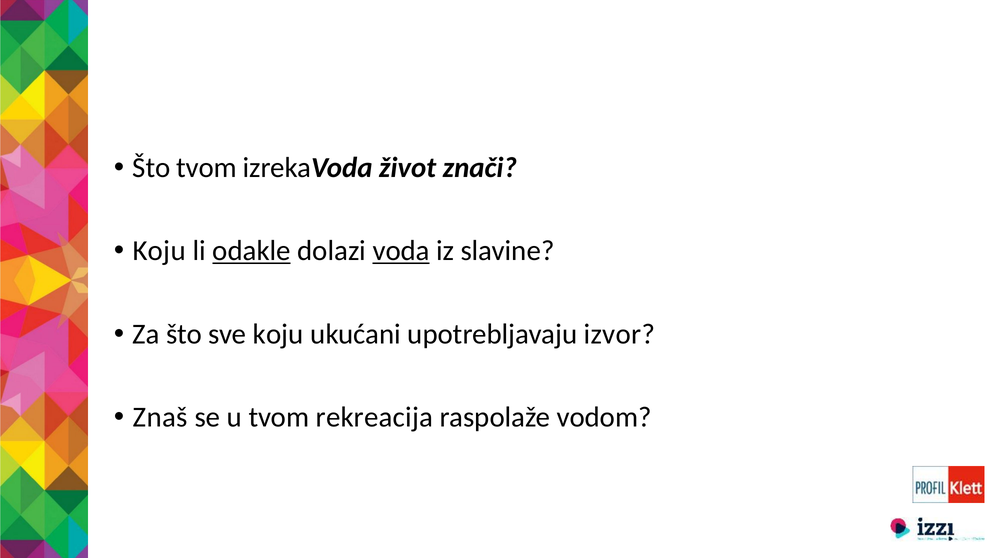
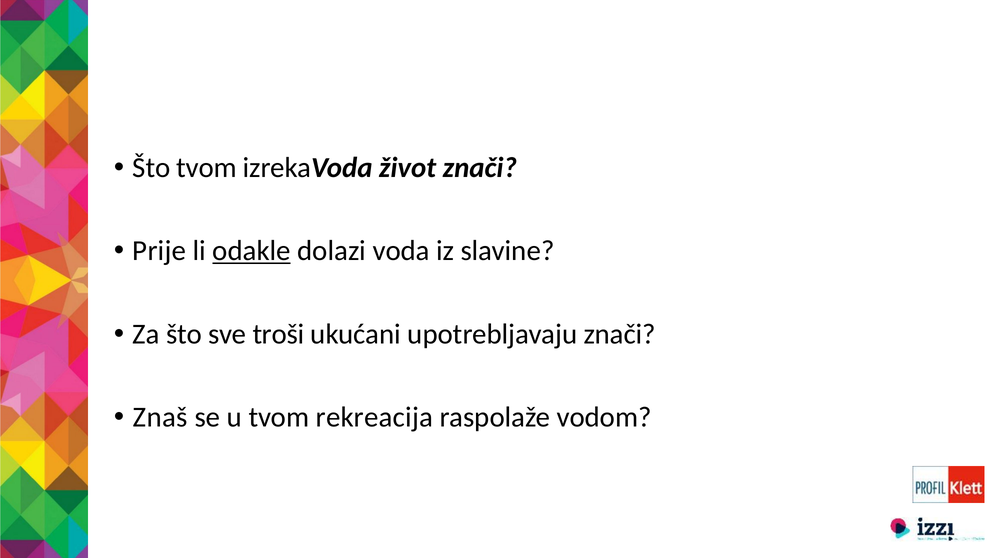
Koju at (159, 251): Koju -> Prije
voda underline: present -> none
sve koju: koju -> troši
upotrebljavaju izvor: izvor -> znači
